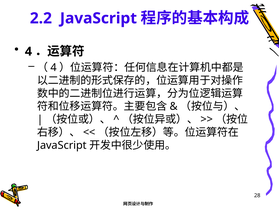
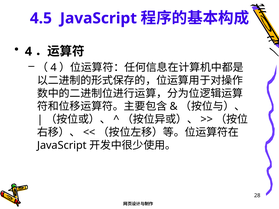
2.2: 2.2 -> 4.5
